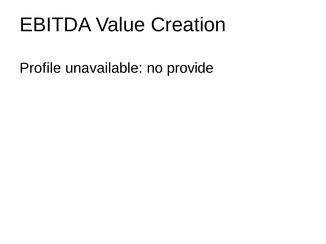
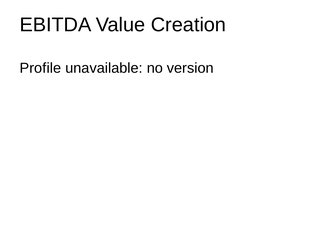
provide: provide -> version
